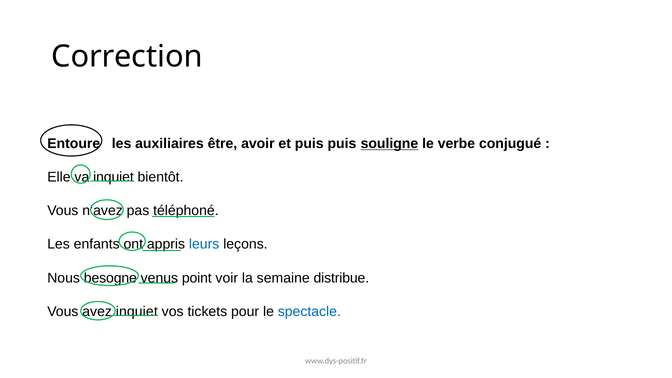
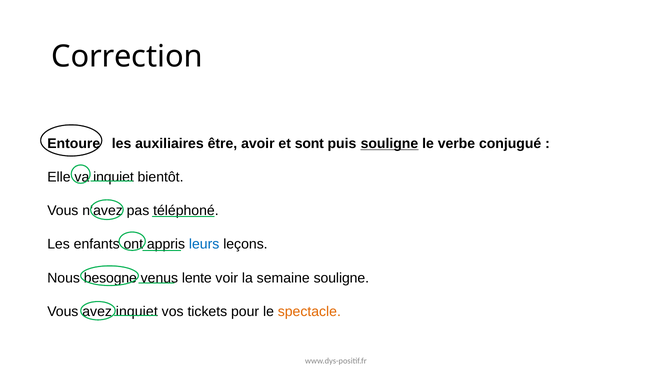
et puis: puis -> sont
point: point -> lente
semaine distribue: distribue -> souligne
spectacle colour: blue -> orange
